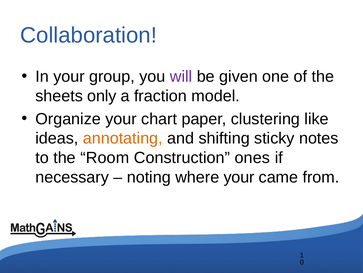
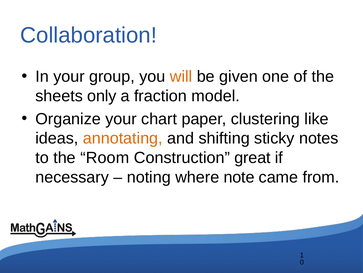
will colour: purple -> orange
ones: ones -> great
where your: your -> note
